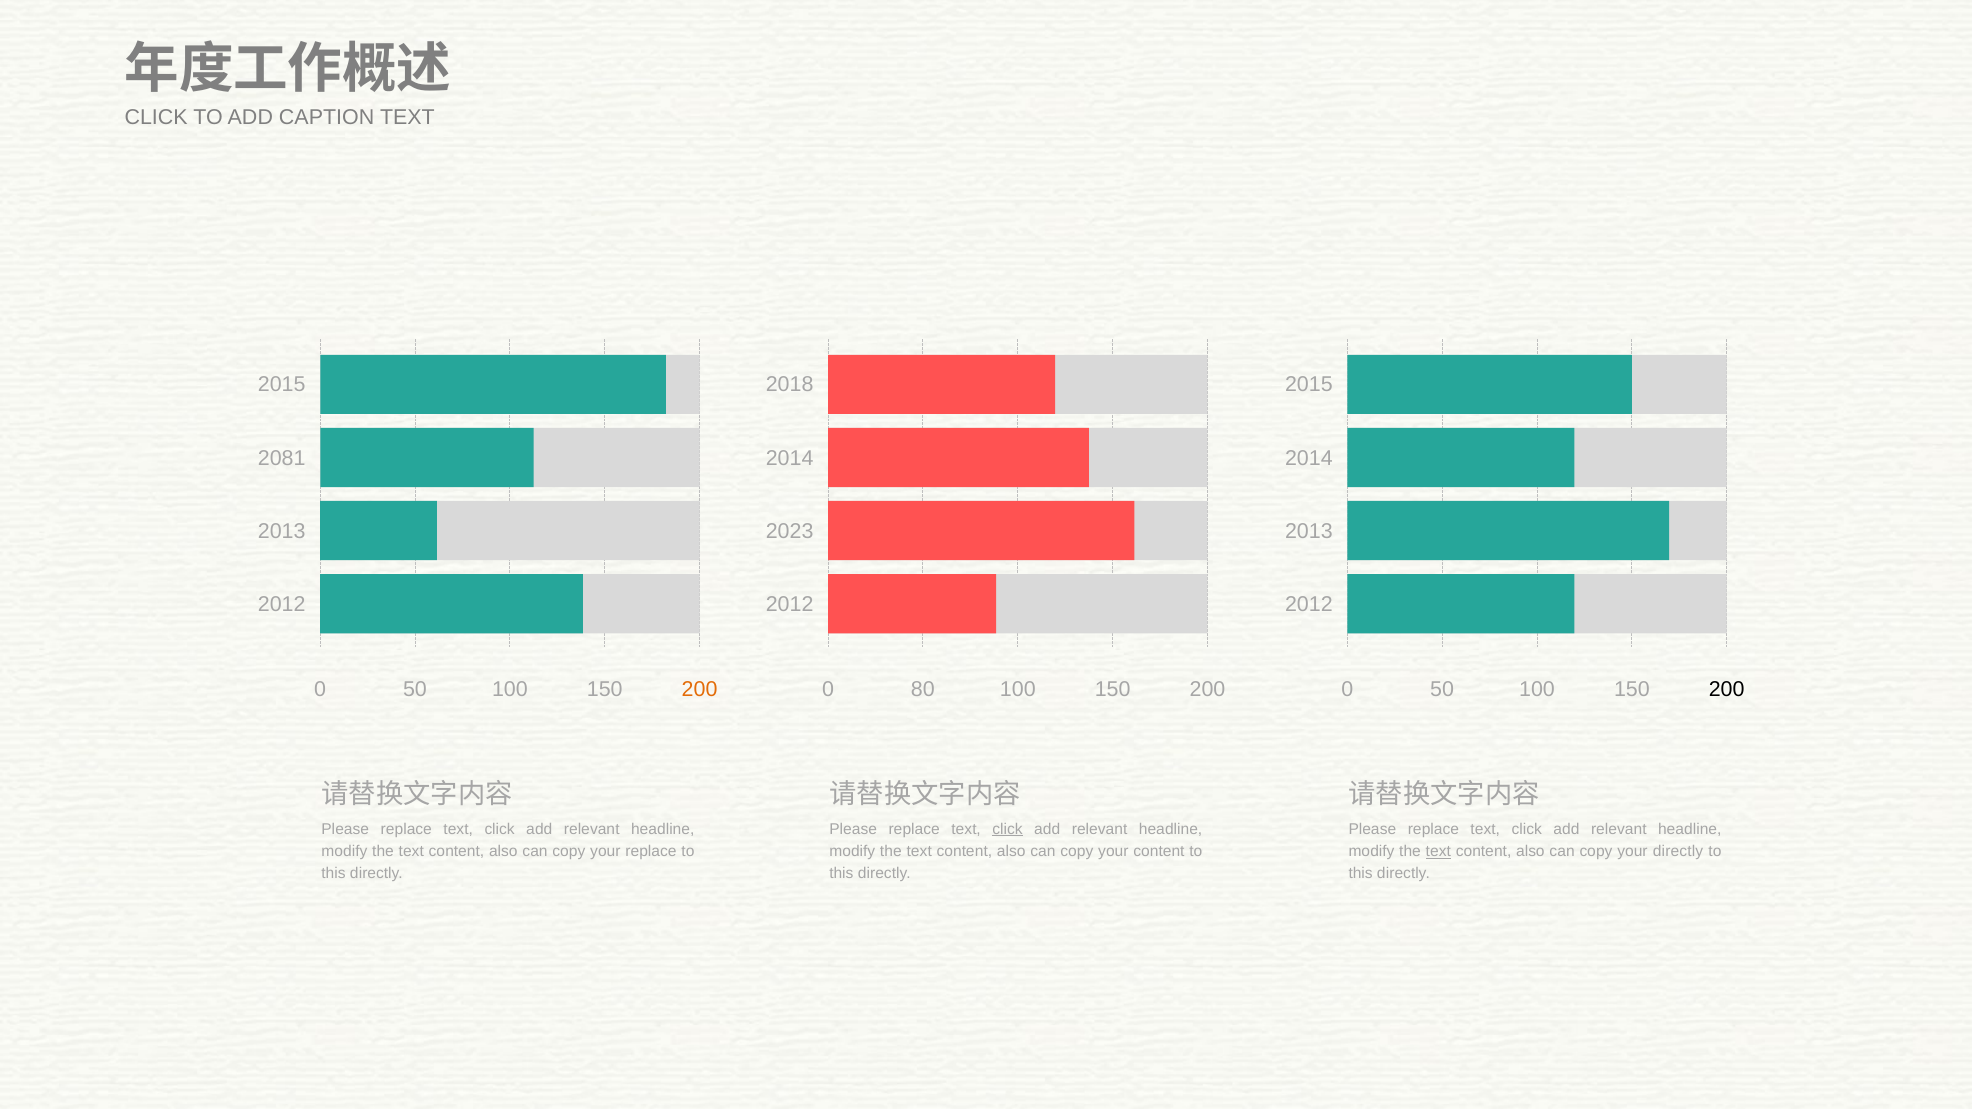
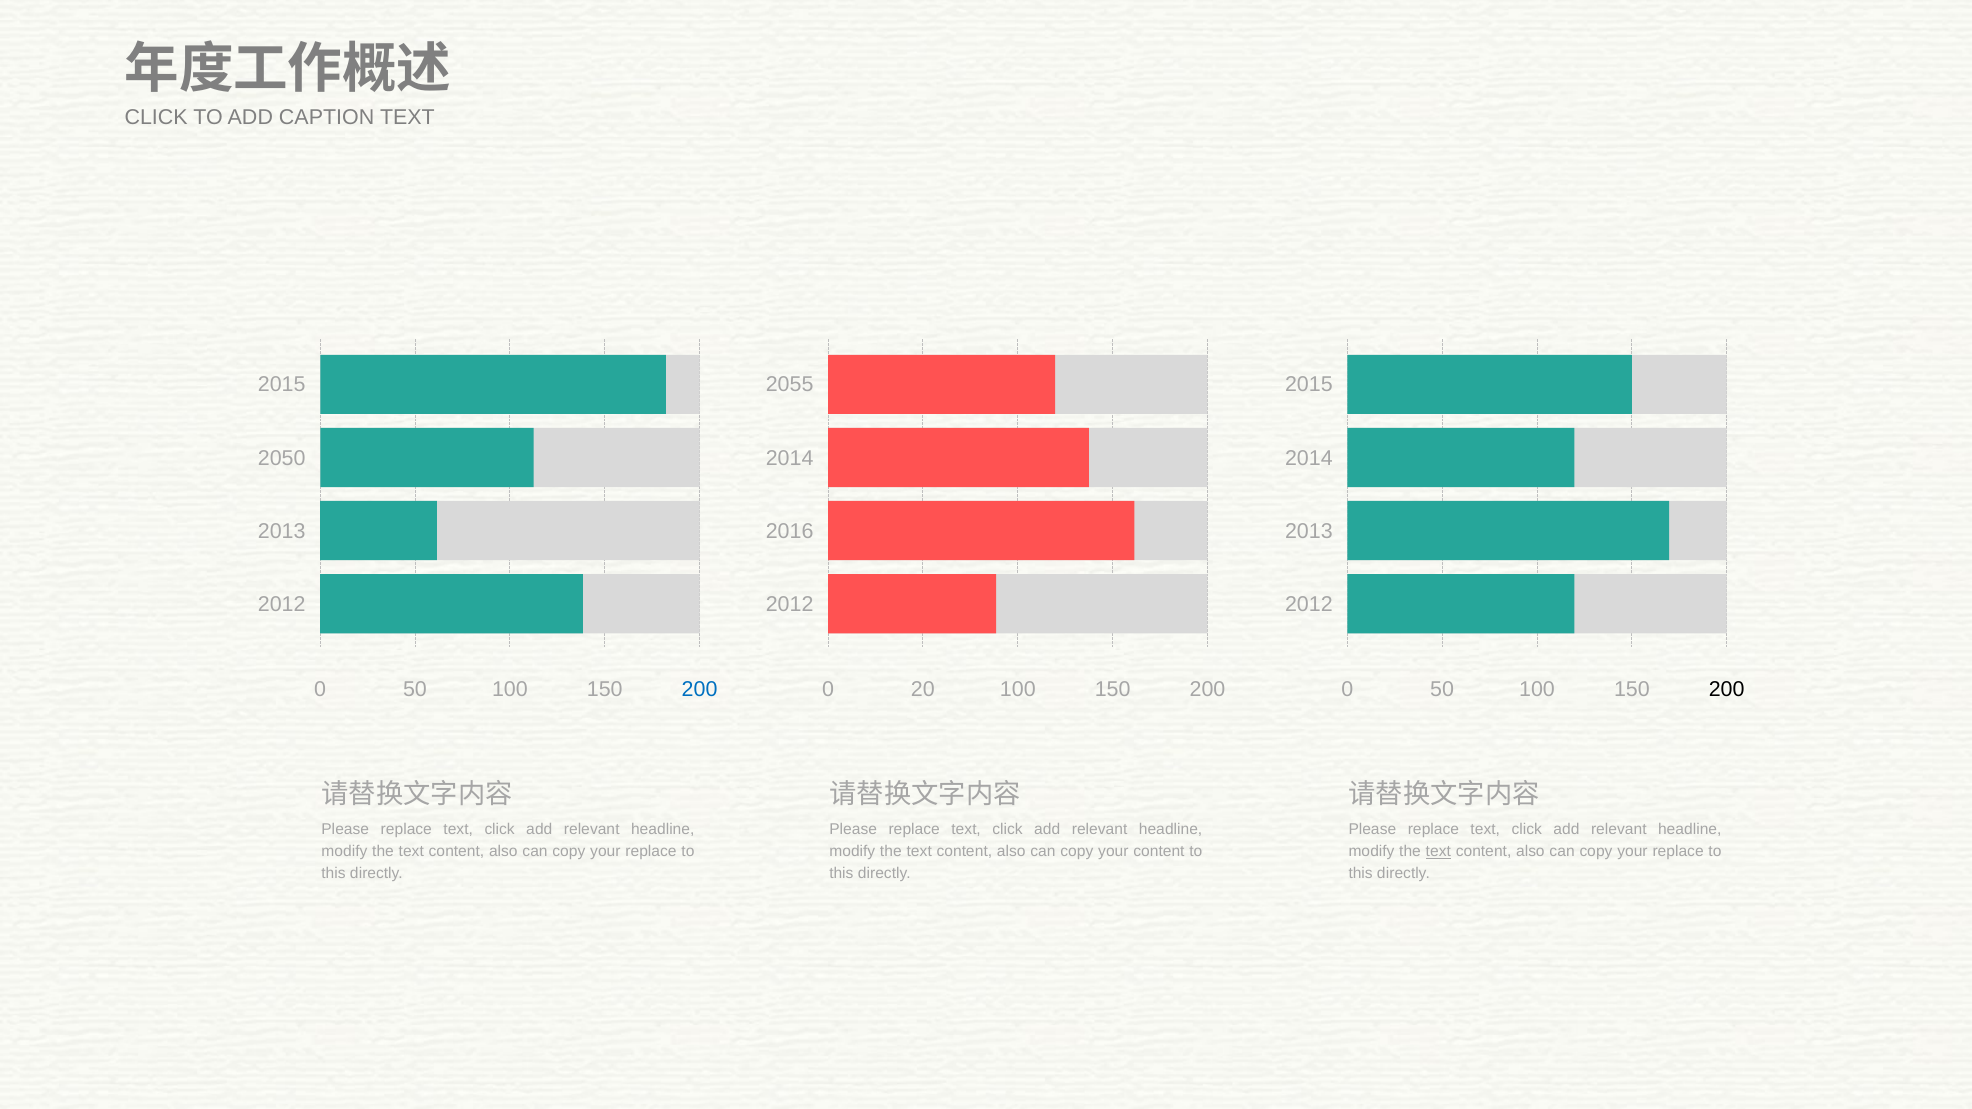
2018: 2018 -> 2055
2081: 2081 -> 2050
2023: 2023 -> 2016
200 at (700, 690) colour: orange -> blue
80: 80 -> 20
click at (1008, 829) underline: present -> none
directly at (1678, 852): directly -> replace
